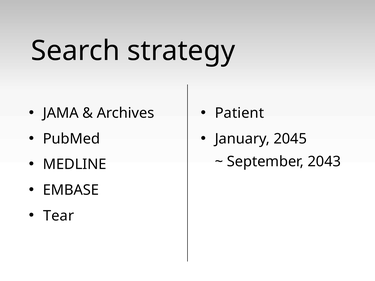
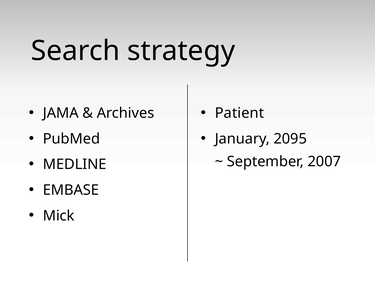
2045: 2045 -> 2095
2043: 2043 -> 2007
Tear: Tear -> Mick
